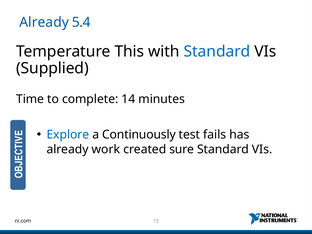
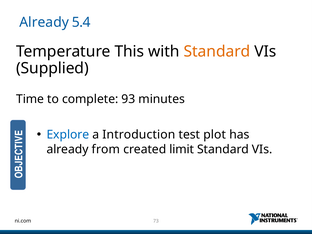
Standard at (217, 51) colour: blue -> orange
14: 14 -> 93
Continuously: Continuously -> Introduction
fails: fails -> plot
work: work -> from
sure: sure -> limit
